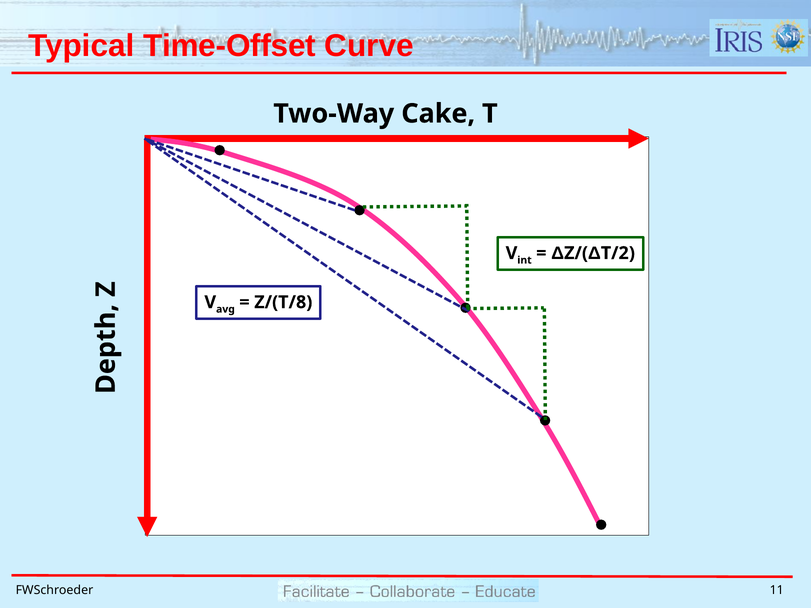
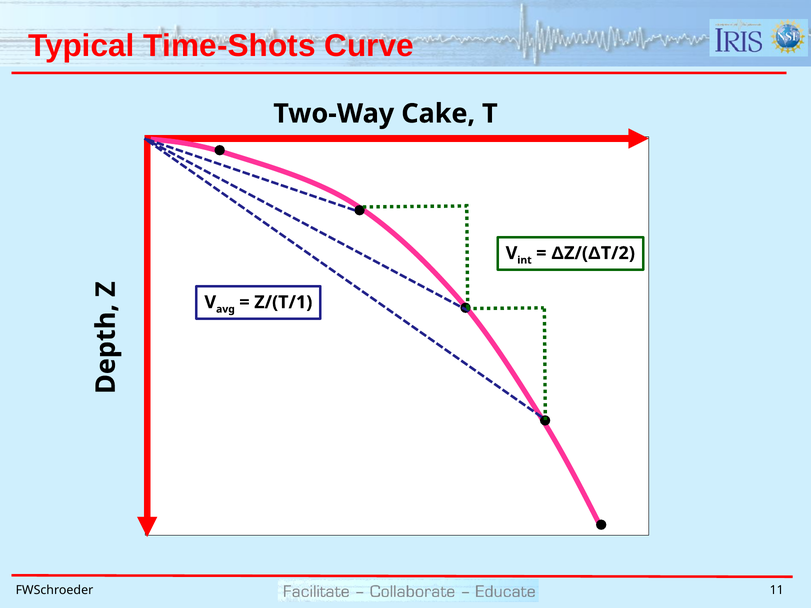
Time-Offset: Time-Offset -> Time-Shots
Z/(T/8: Z/(T/8 -> Z/(T/1
